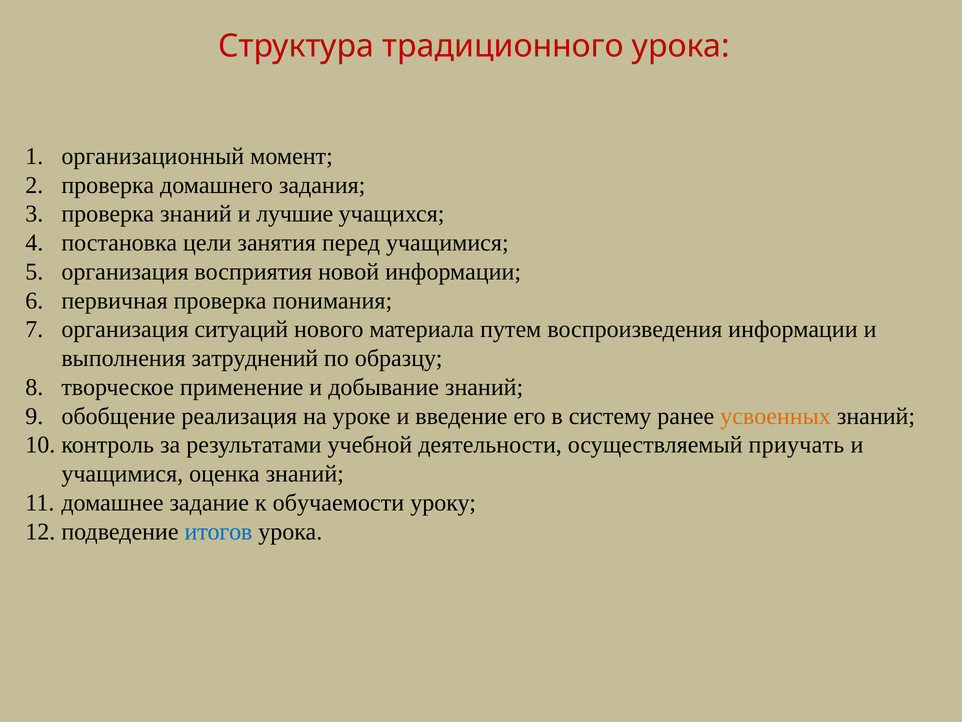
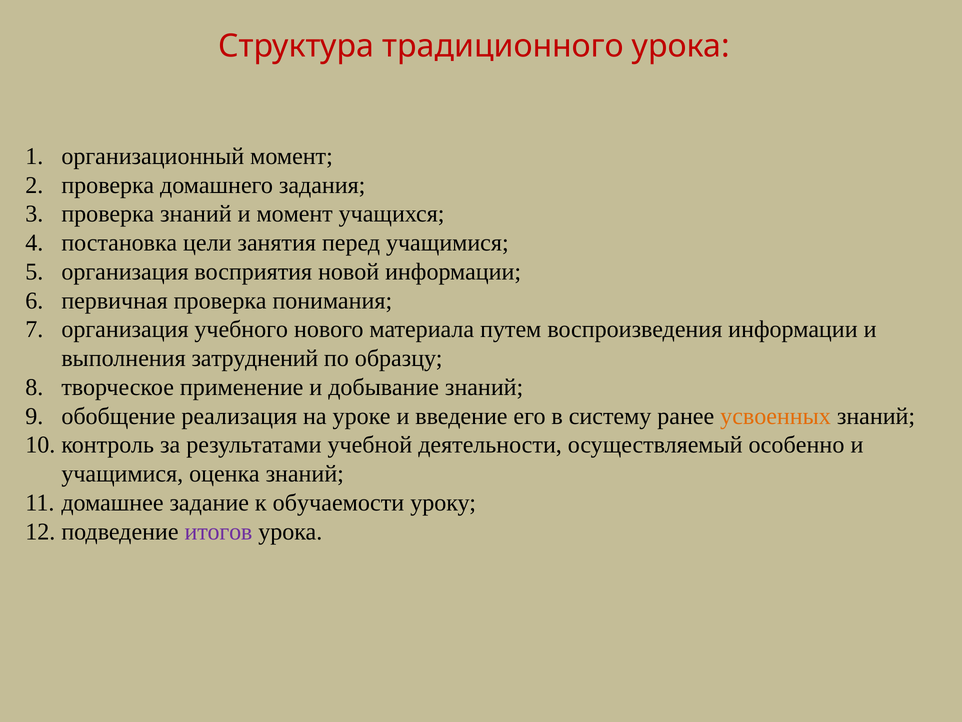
и лучшие: лучшие -> момент
ситуаций: ситуаций -> учебного
приучать: приучать -> особенно
итогов colour: blue -> purple
